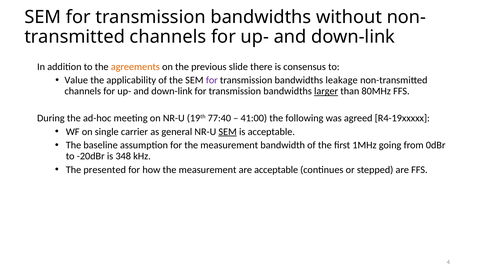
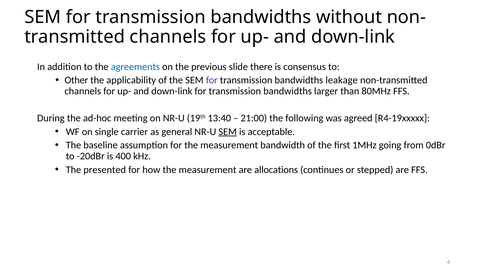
agreements colour: orange -> blue
Value: Value -> Other
larger underline: present -> none
77:40: 77:40 -> 13:40
41:00: 41:00 -> 21:00
348: 348 -> 400
are acceptable: acceptable -> allocations
